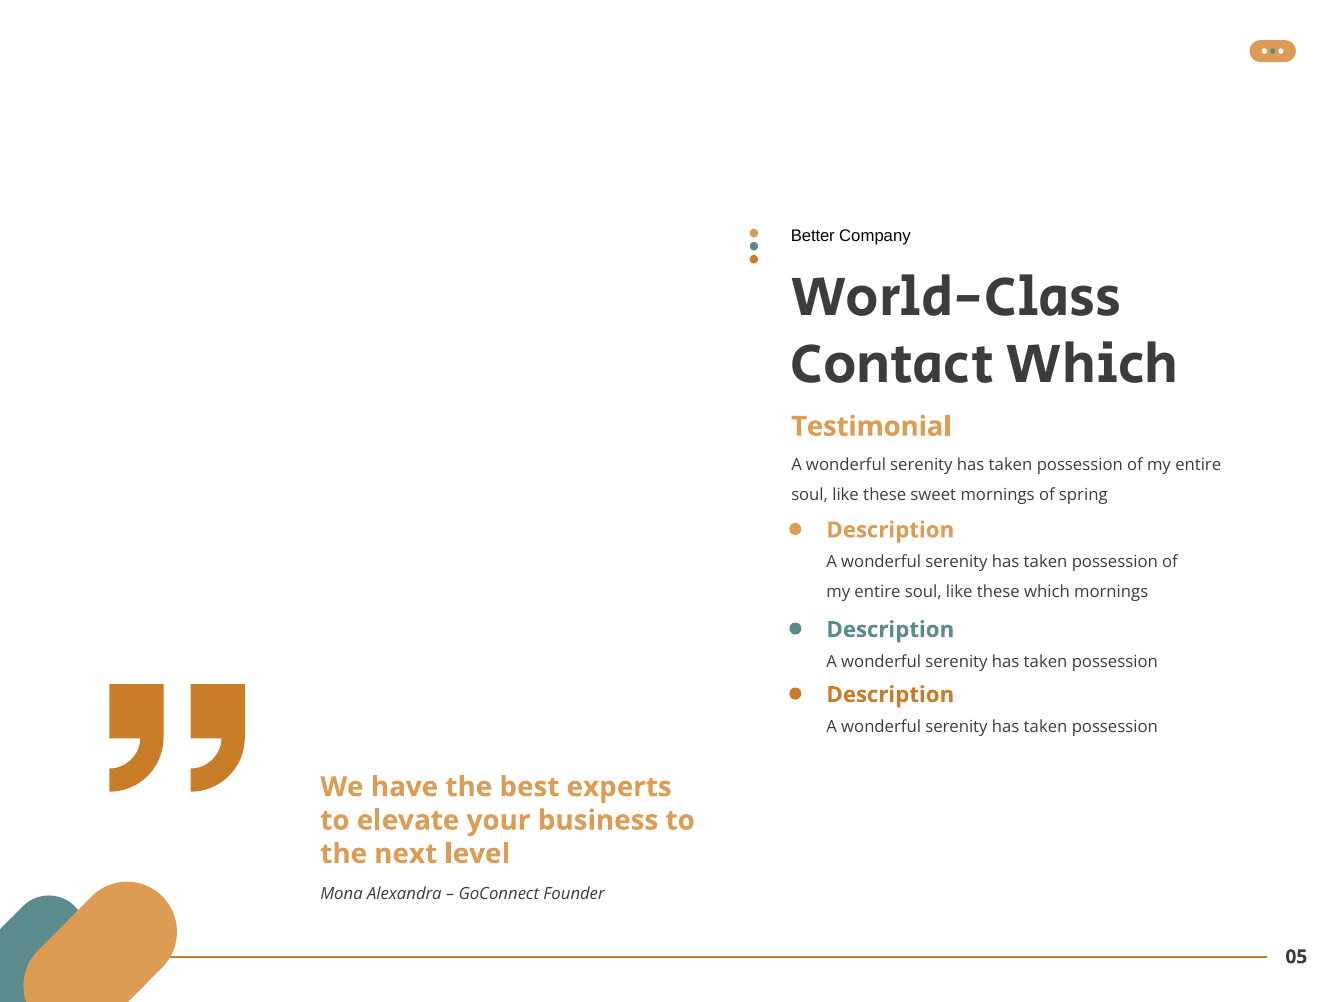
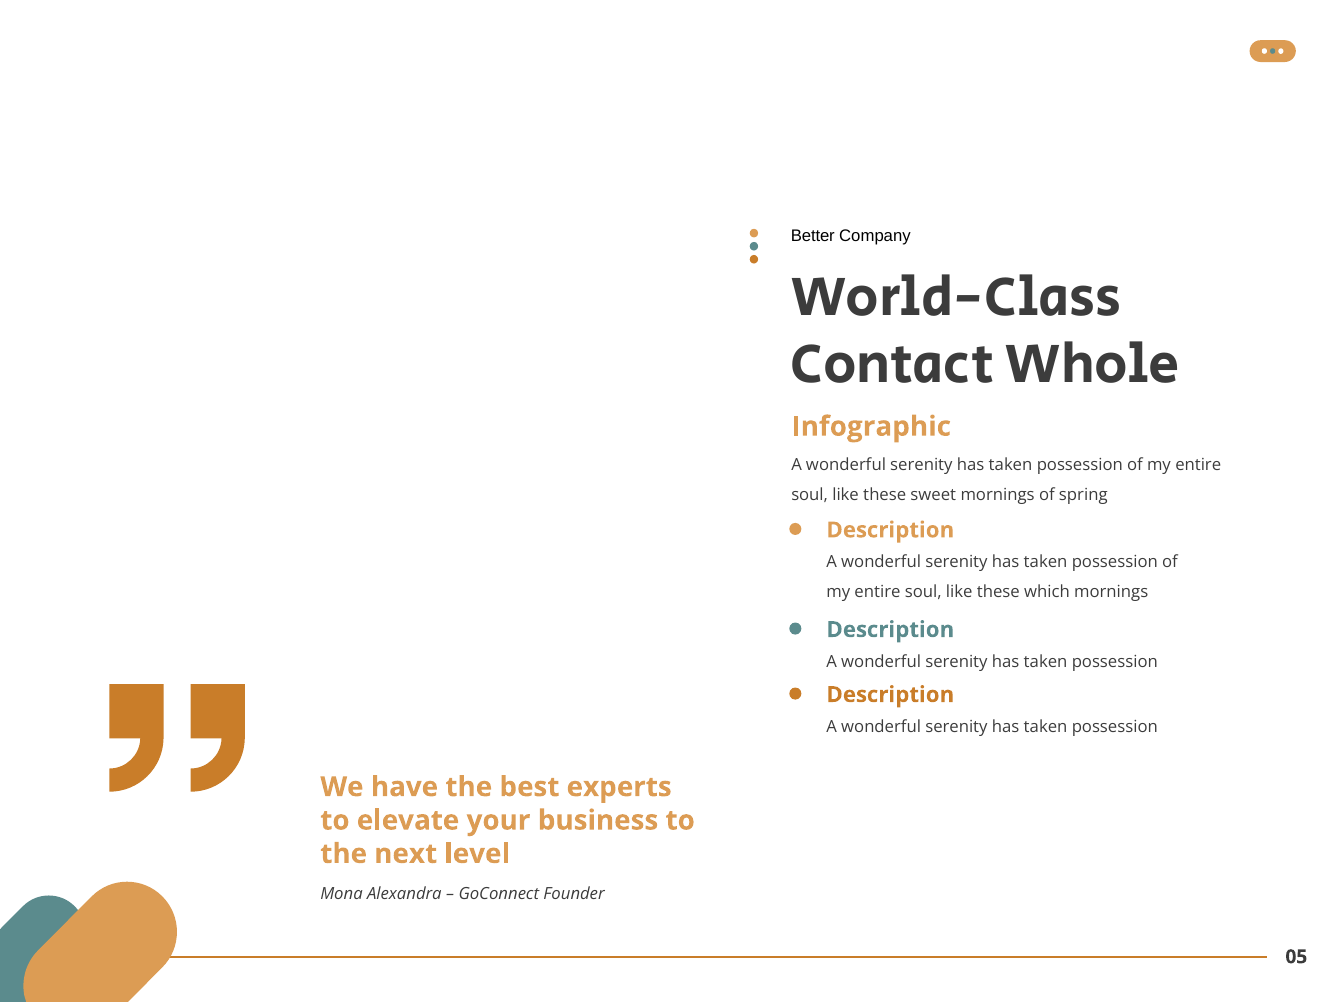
Contact Which: Which -> Whole
Testimonial: Testimonial -> Infographic
